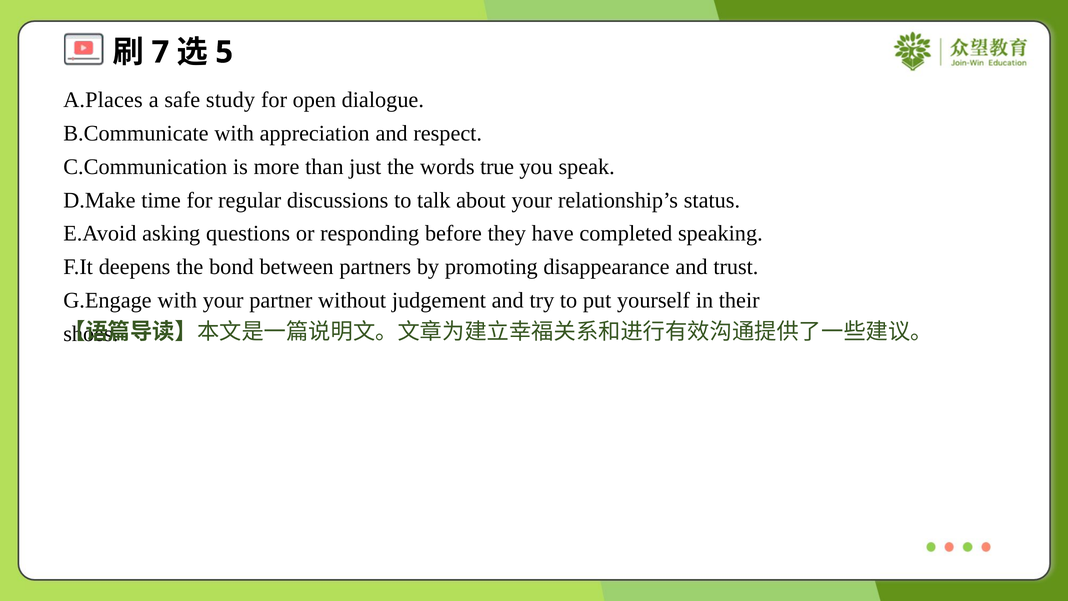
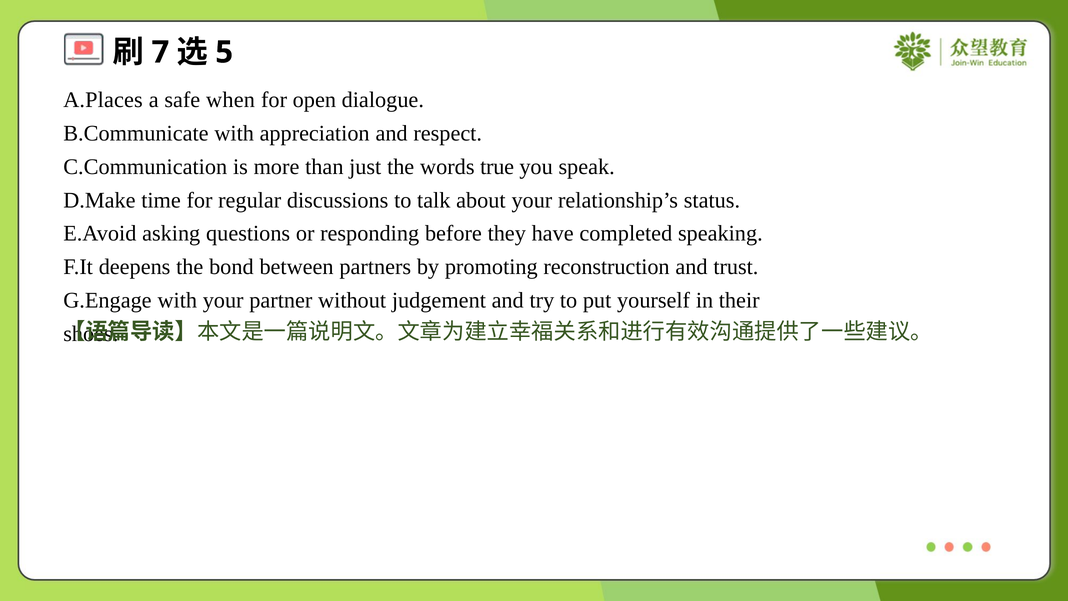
study: study -> when
disappearance: disappearance -> reconstruction
